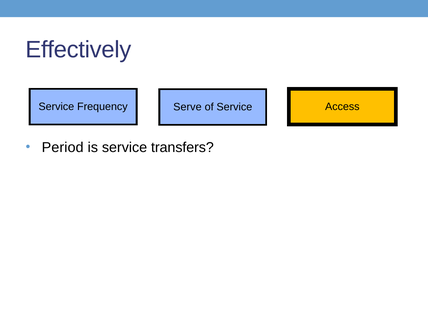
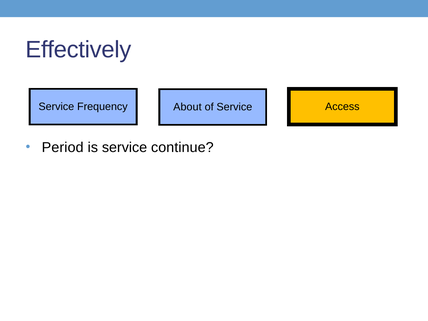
Serve: Serve -> About
transfers: transfers -> continue
